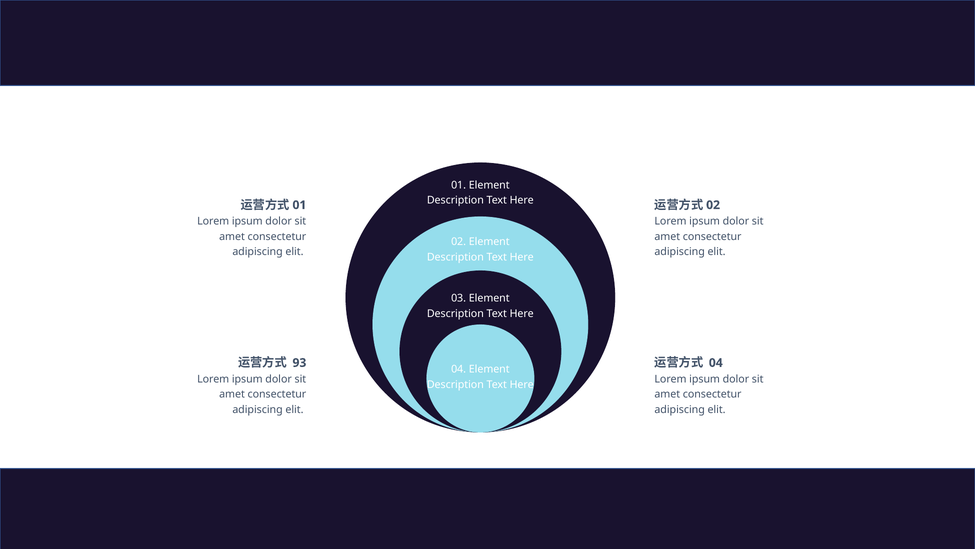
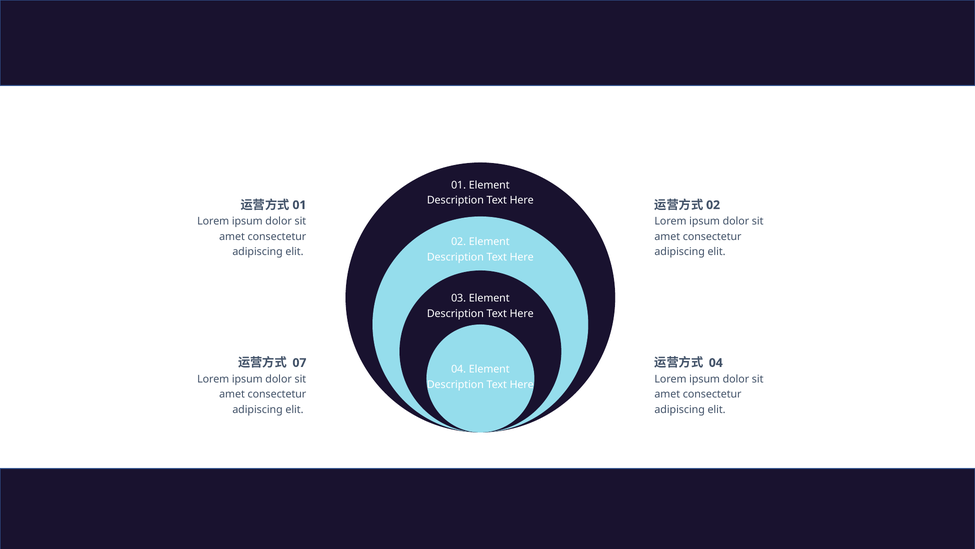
93: 93 -> 07
